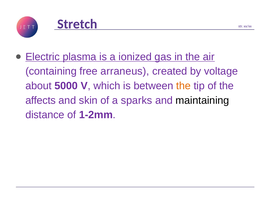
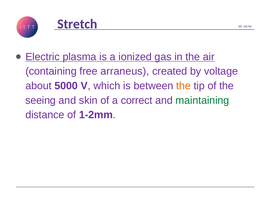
affects: affects -> seeing
sparks: sparks -> correct
maintaining colour: black -> green
